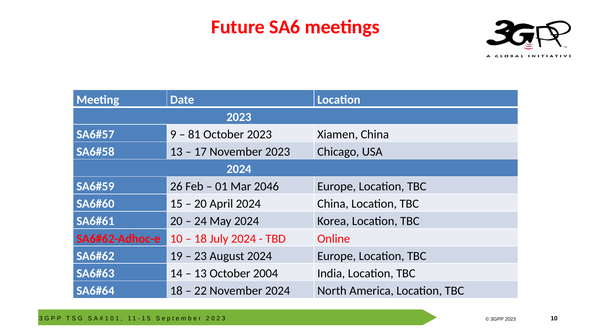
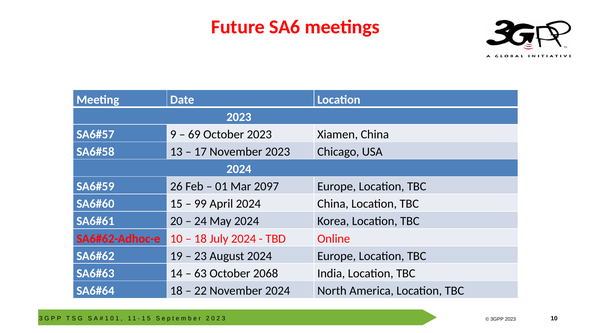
81: 81 -> 69
2046: 2046 -> 2097
20 at (200, 204): 20 -> 99
13 at (200, 273): 13 -> 63
2004: 2004 -> 2068
